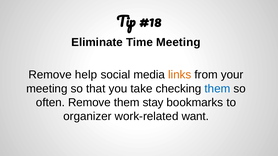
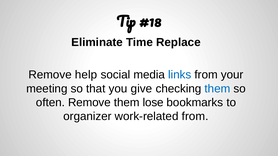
Time Meeting: Meeting -> Replace
links colour: orange -> blue
take: take -> give
stay: stay -> lose
work-related want: want -> from
